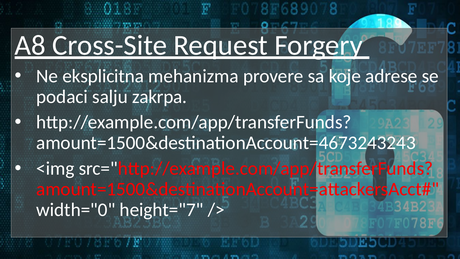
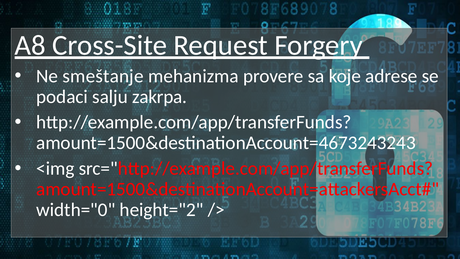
eksplicitna: eksplicitna -> smeštanje
height="7: height="7 -> height="2
